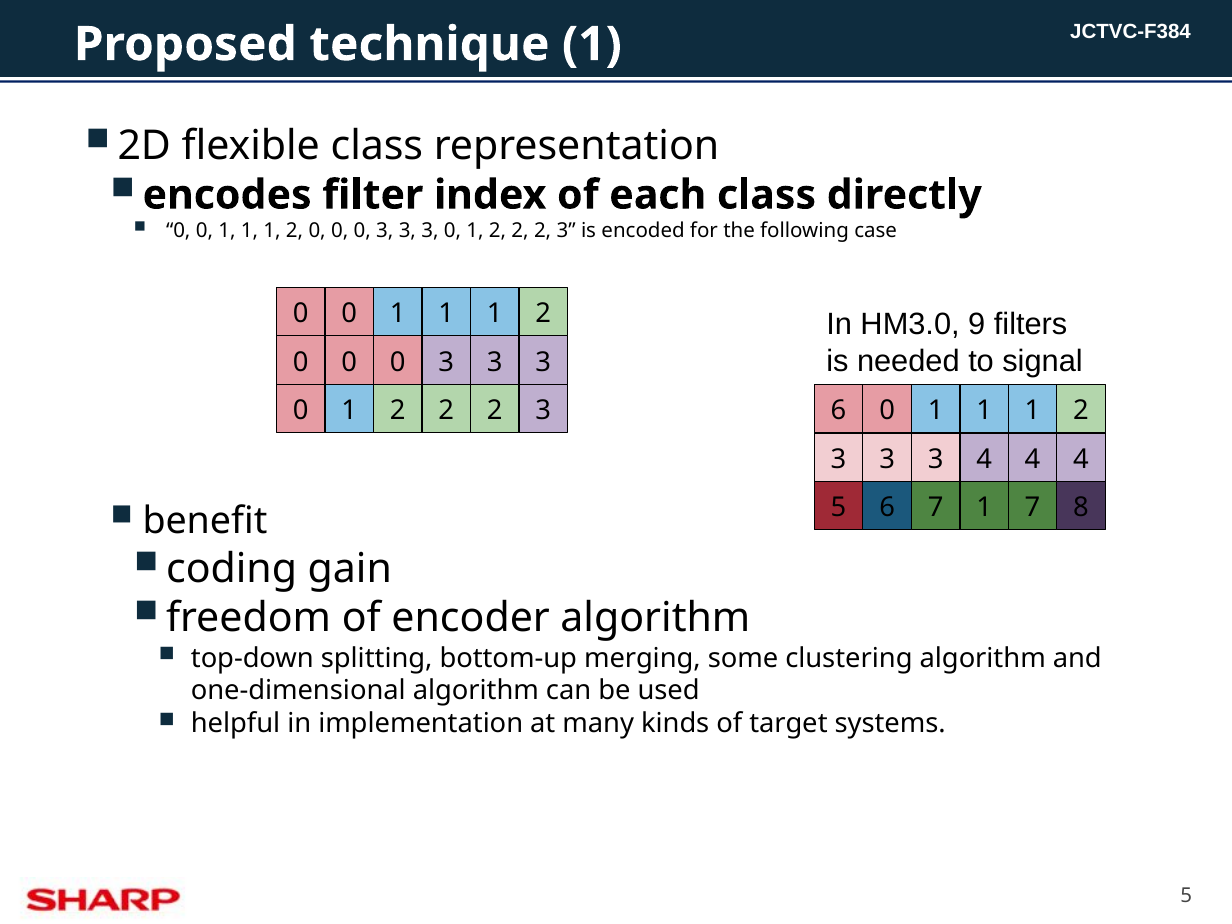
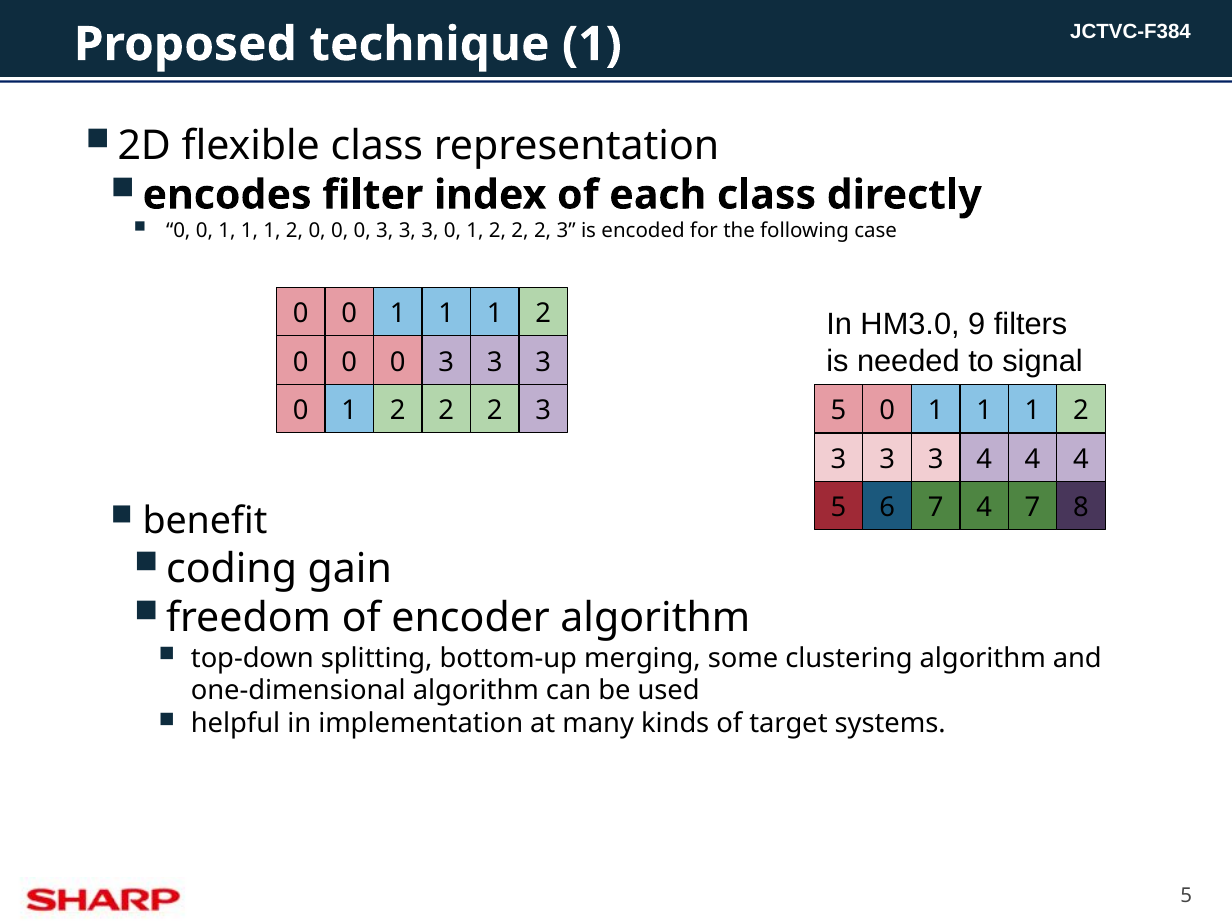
1 6: 6 -> 5
7 1: 1 -> 4
